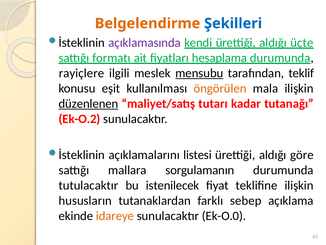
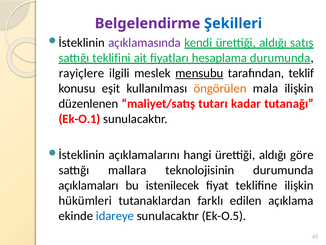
Belgelendirme colour: orange -> purple
üçte: üçte -> satış
formatı: formatı -> teklifini
düzenlenen underline: present -> none
Ek-O.2: Ek-O.2 -> Ek-O.1
listesi: listesi -> hangi
sorgulamanın: sorgulamanın -> teknolojisinin
tutulacaktır: tutulacaktır -> açıklamaları
hususların: hususların -> hükümleri
sebep: sebep -> edilen
idareye colour: orange -> blue
Ek-O.0: Ek-O.0 -> Ek-O.5
